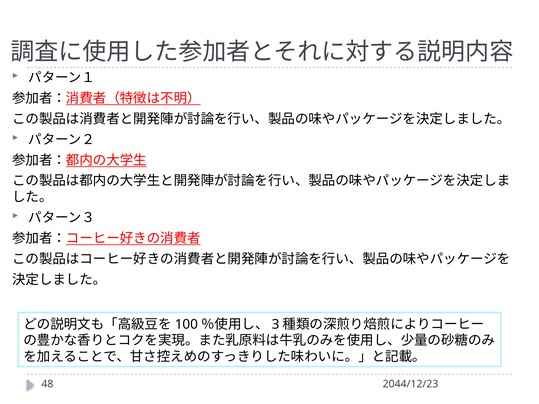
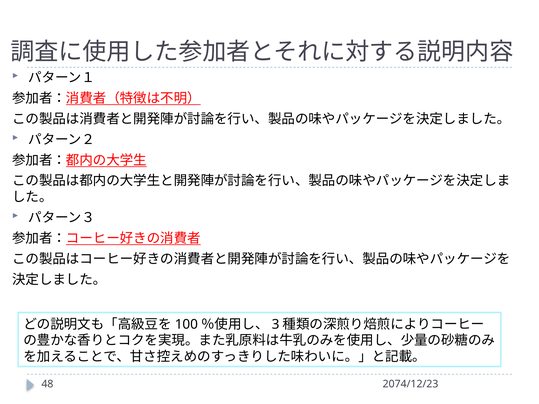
2044/12/23: 2044/12/23 -> 2074/12/23
